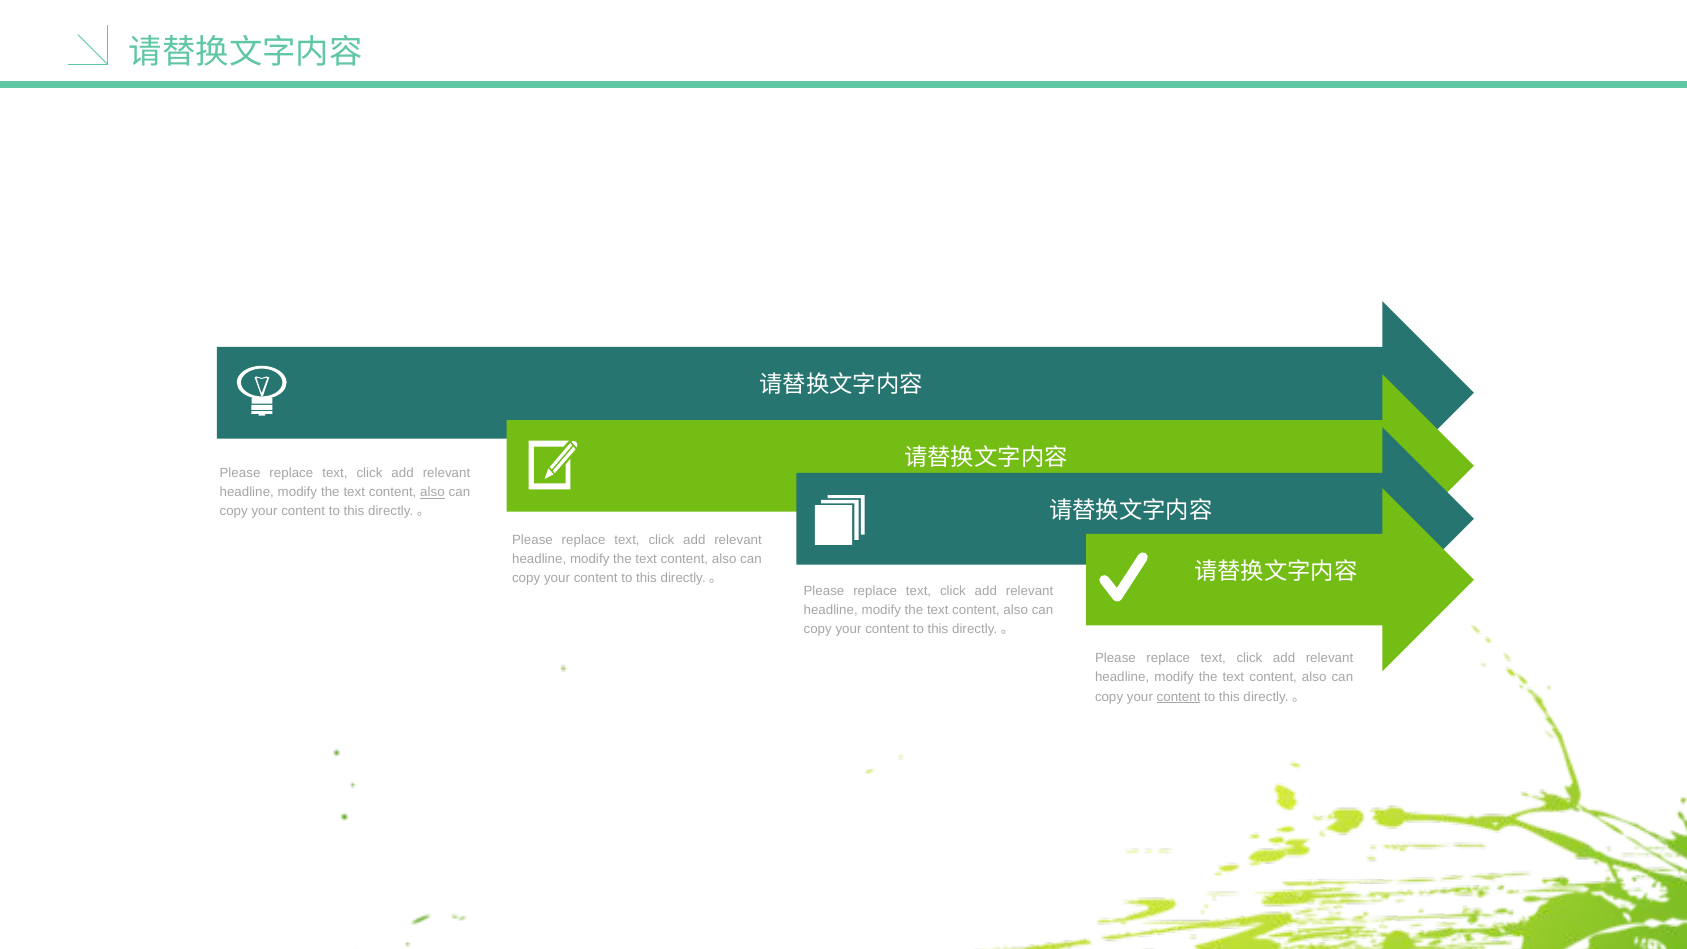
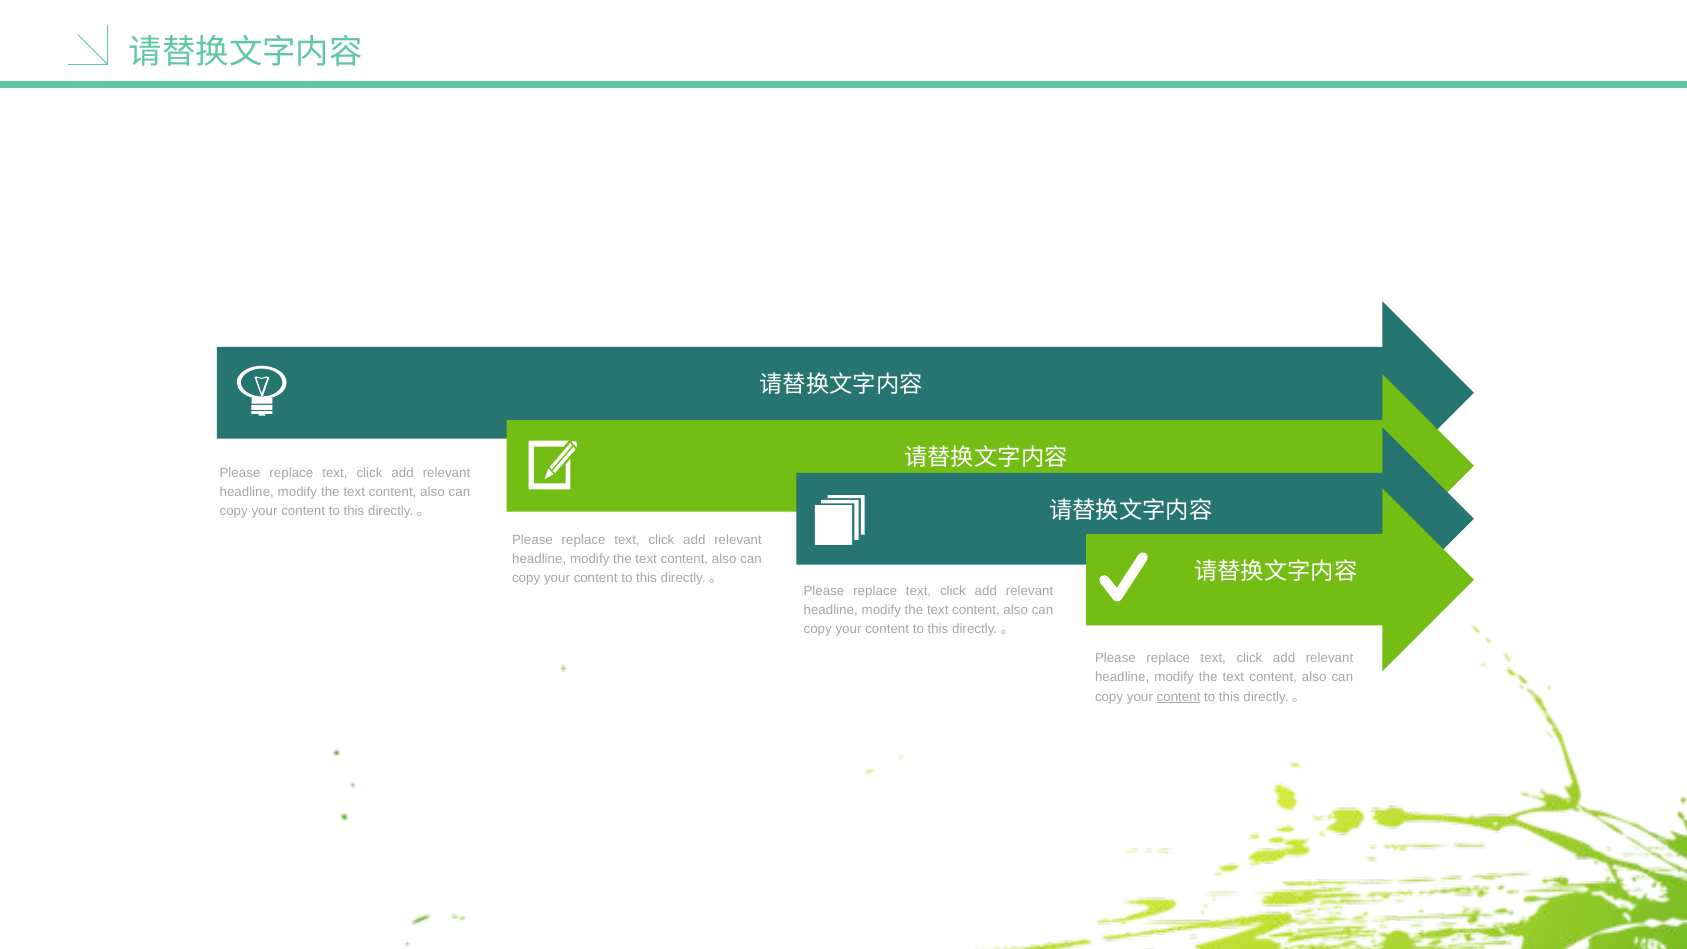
also at (432, 492) underline: present -> none
